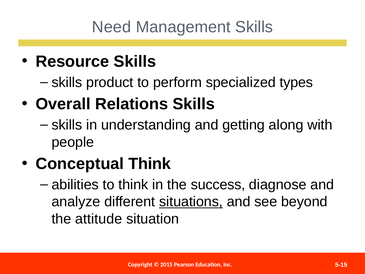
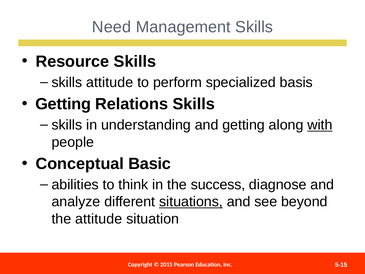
skills product: product -> attitude
types: types -> basis
Overall at (63, 104): Overall -> Getting
with underline: none -> present
Conceptual Think: Think -> Basic
